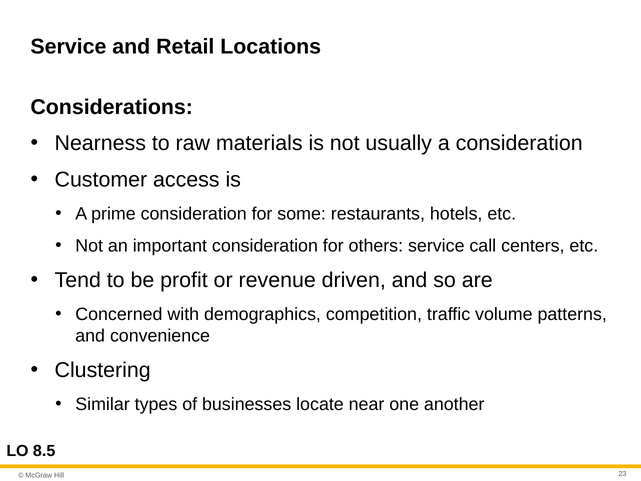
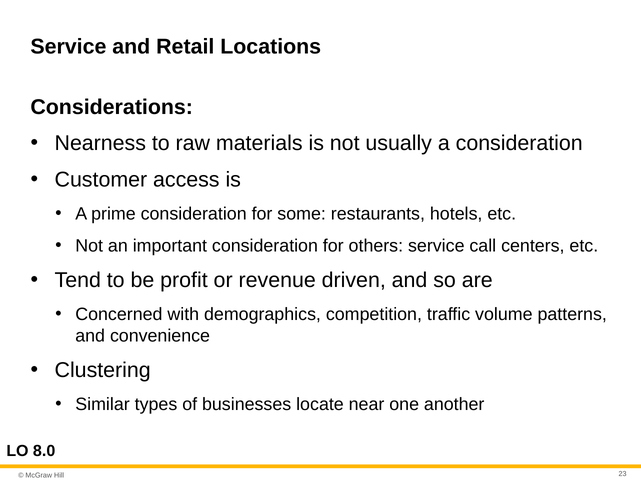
8.5: 8.5 -> 8.0
